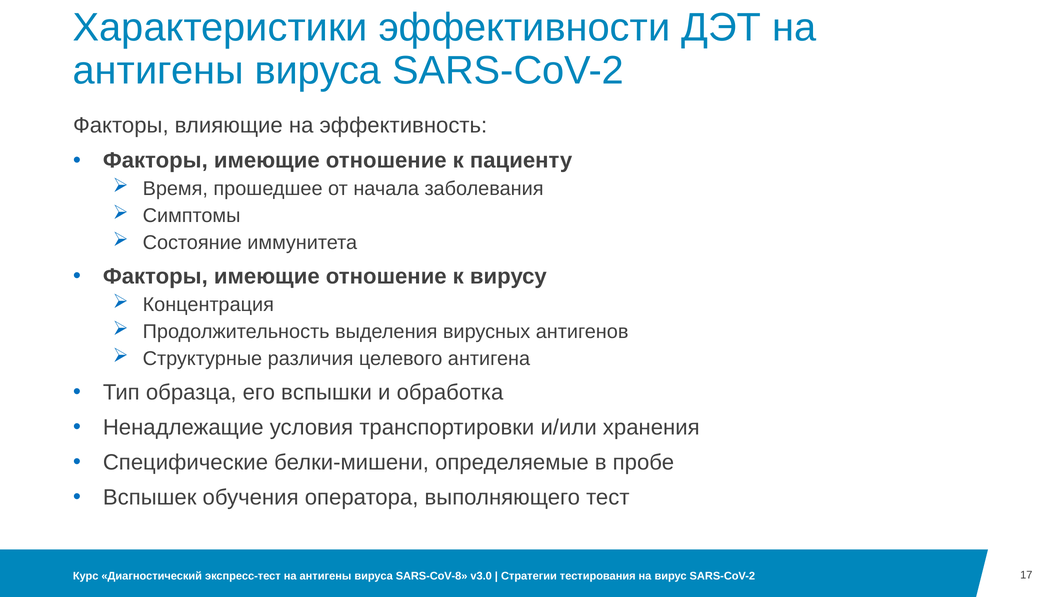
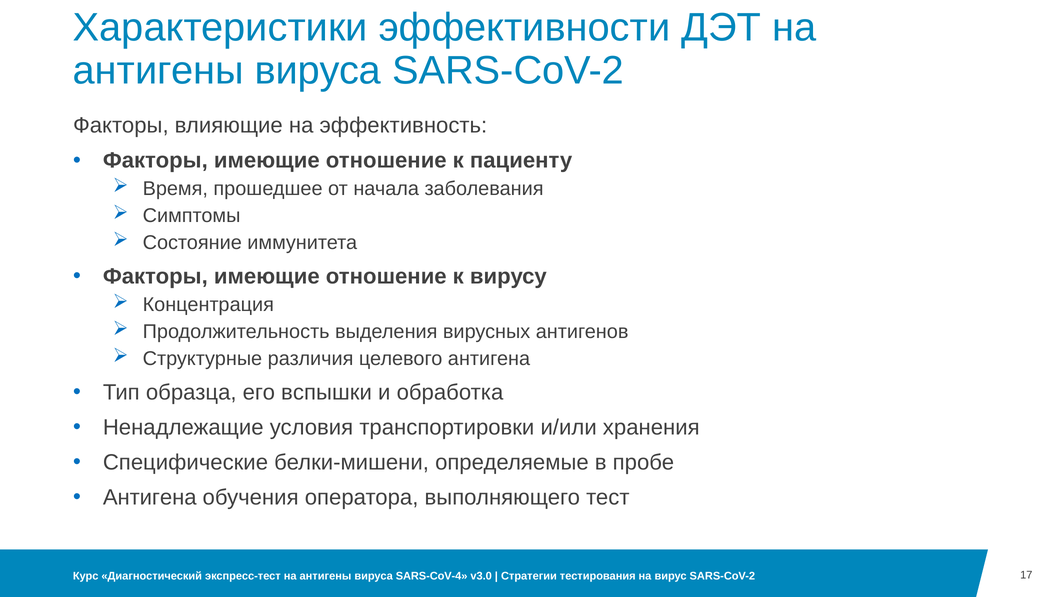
Вспышек at (150, 497): Вспышек -> Антигена
SARS-CoV-8: SARS-CoV-8 -> SARS-CoV-4
